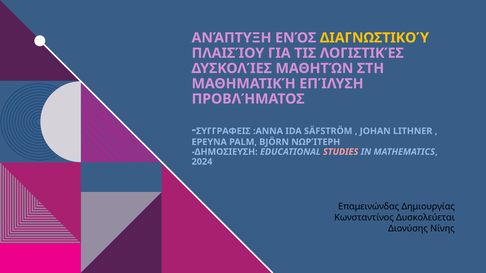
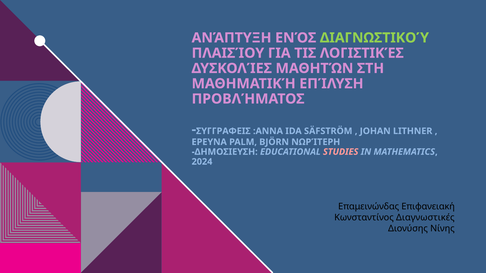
ΔΙΑΓΝΩΣΤΙΚΟΎ colour: yellow -> light green
Δημιουργίας: Δημιουργίας -> Επιφανειακή
Δυσκολεύεται: Δυσκολεύεται -> Διαγνωστικές
